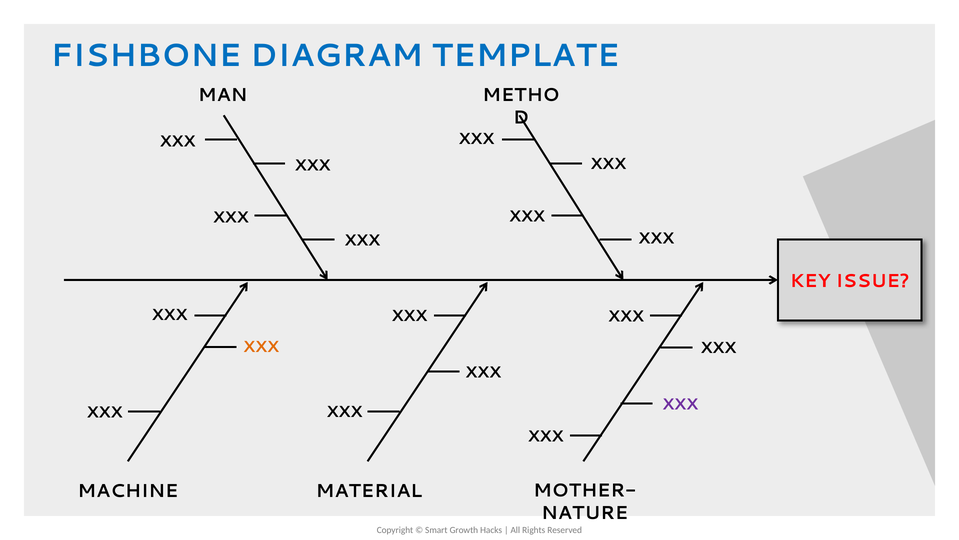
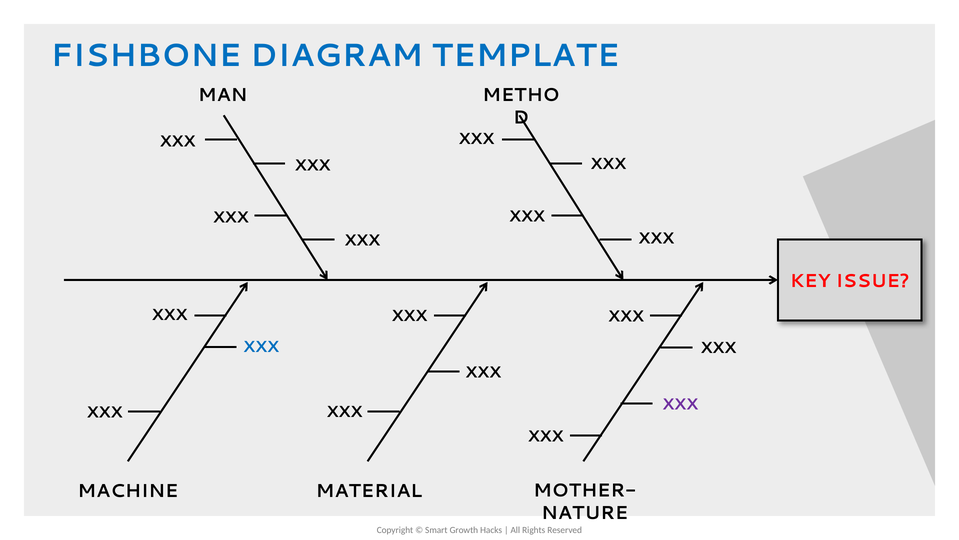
XXX at (261, 346) colour: orange -> blue
